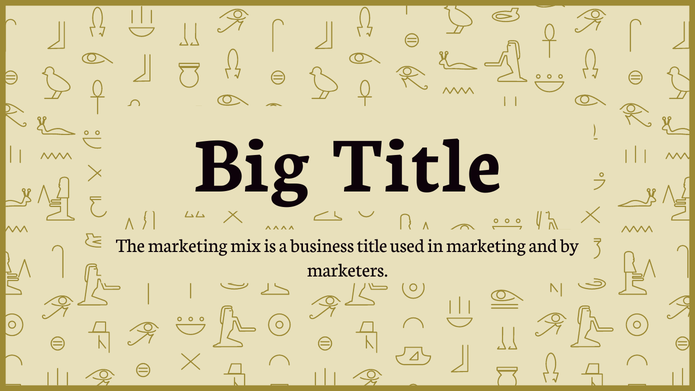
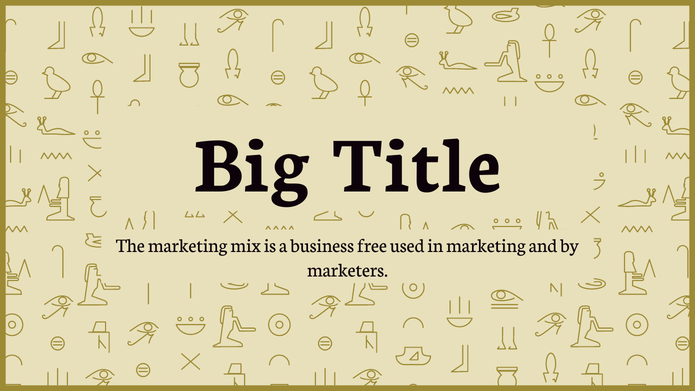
business title: title -> free
